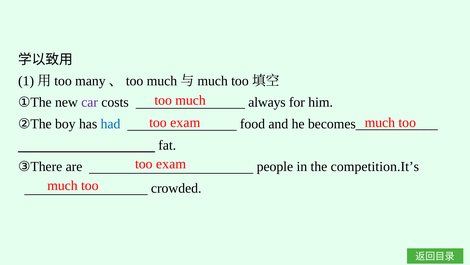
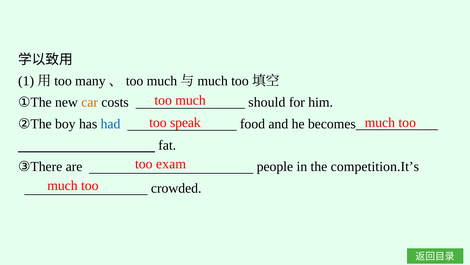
car colour: purple -> orange
always: always -> should
exam at (185, 122): exam -> speak
